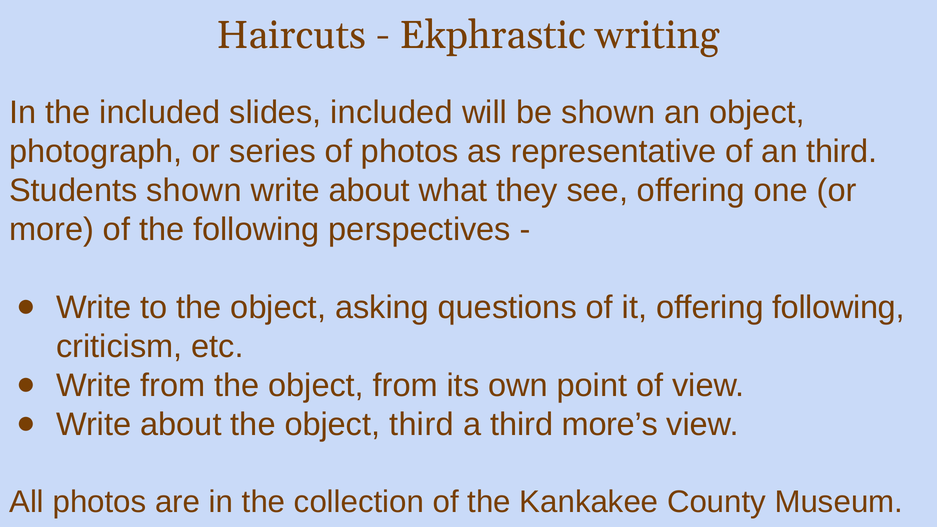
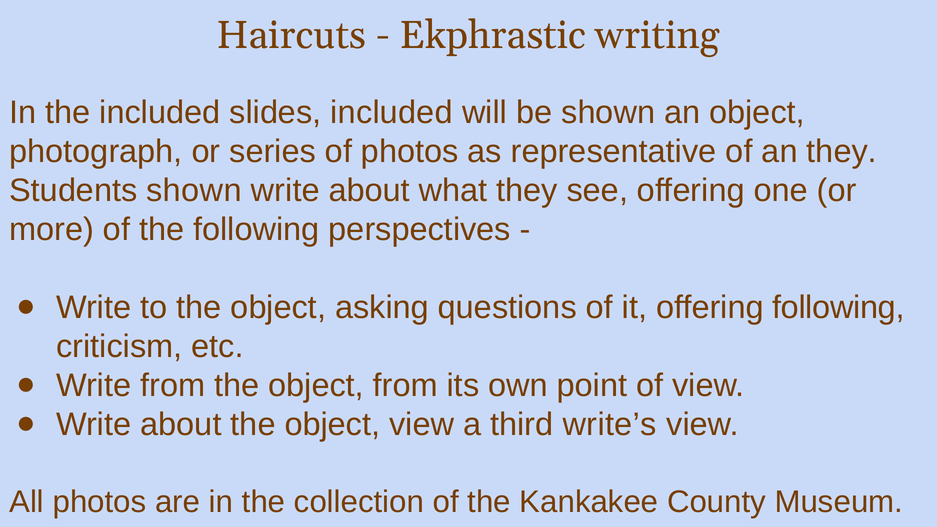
an third: third -> they
object third: third -> view
more’s: more’s -> write’s
